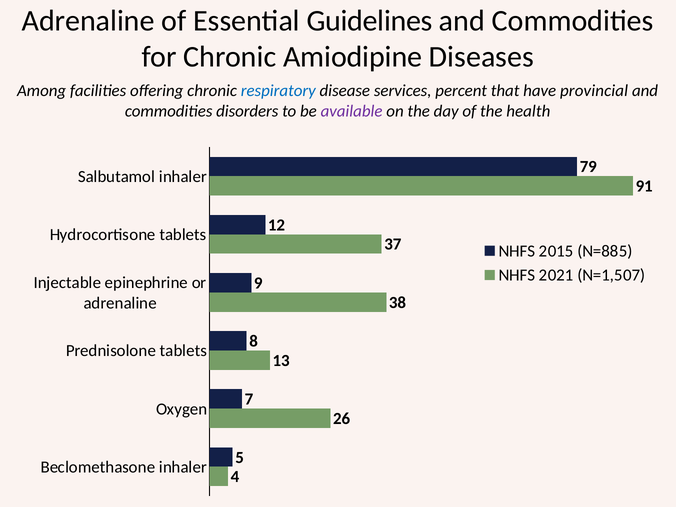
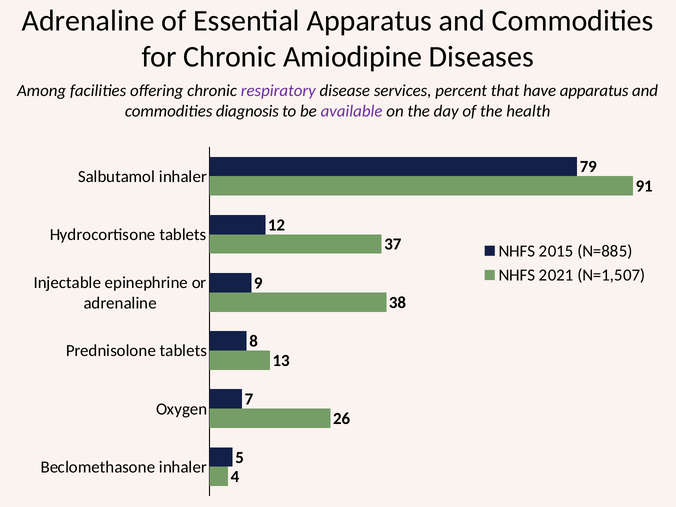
Essential Guidelines: Guidelines -> Apparatus
respiratory colour: blue -> purple
have provincial: provincial -> apparatus
disorders: disorders -> diagnosis
